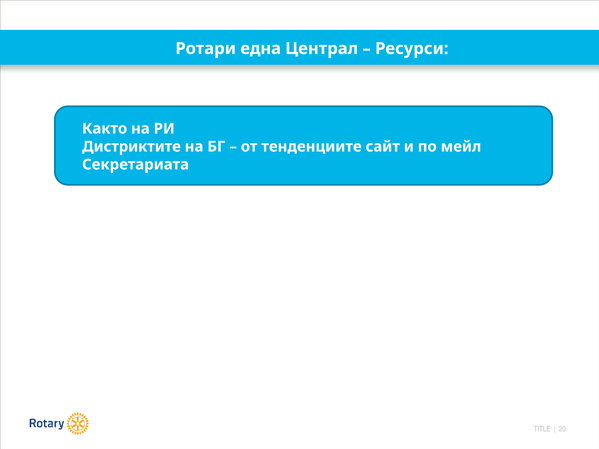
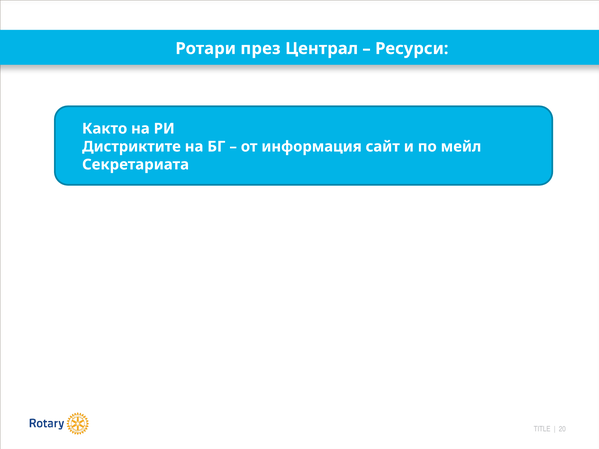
една: една -> през
тенденциите: тенденциите -> информация
